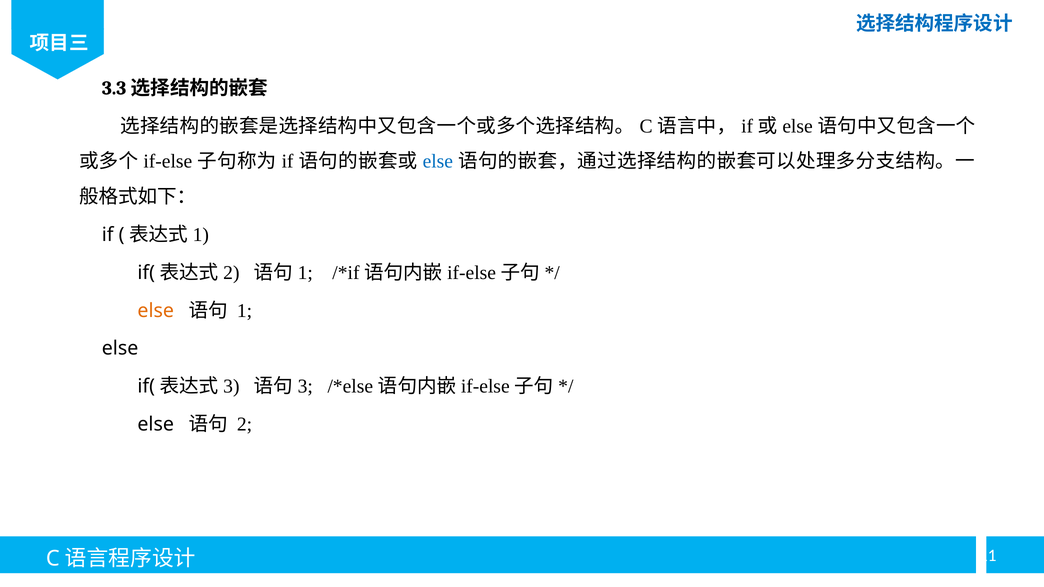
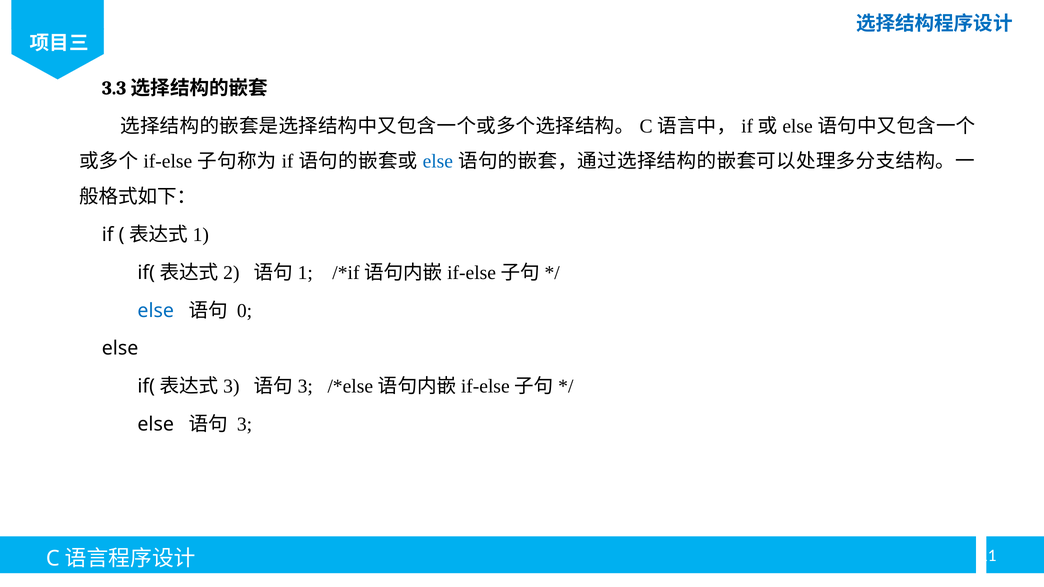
else at (156, 311) colour: orange -> blue
1: 1 -> 0
2: 2 -> 3
